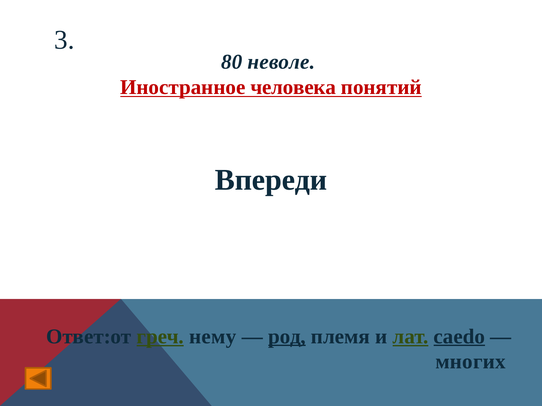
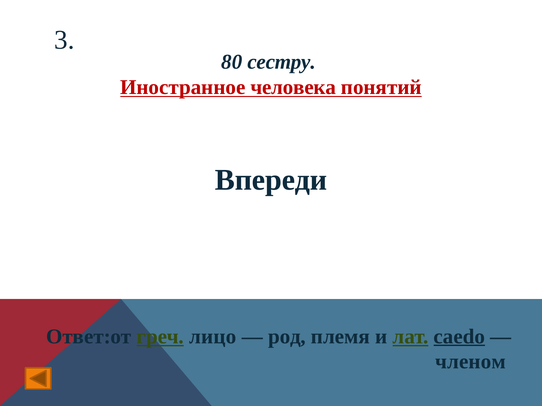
неволе: неволе -> сестру
нему: нему -> лицо
род underline: present -> none
многих: многих -> членом
